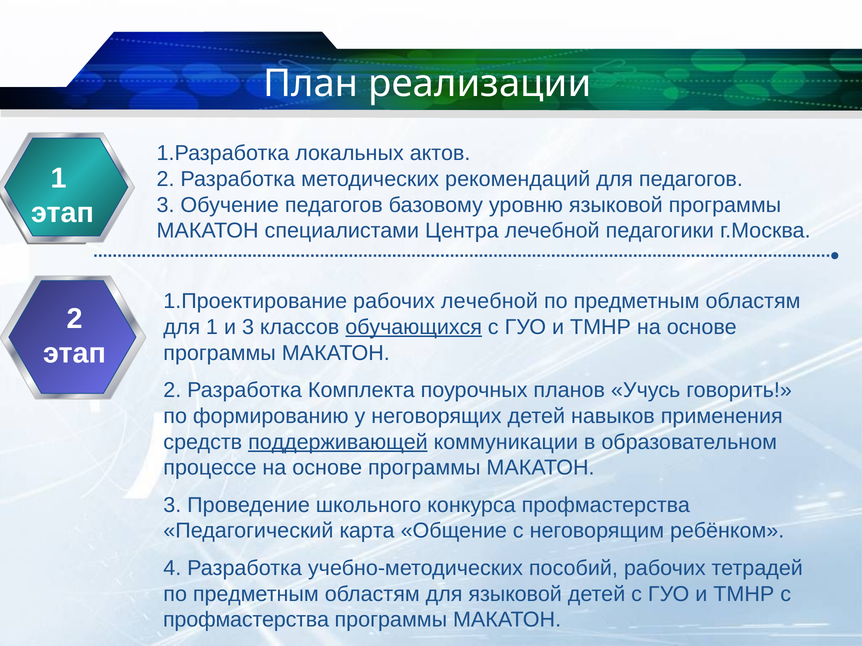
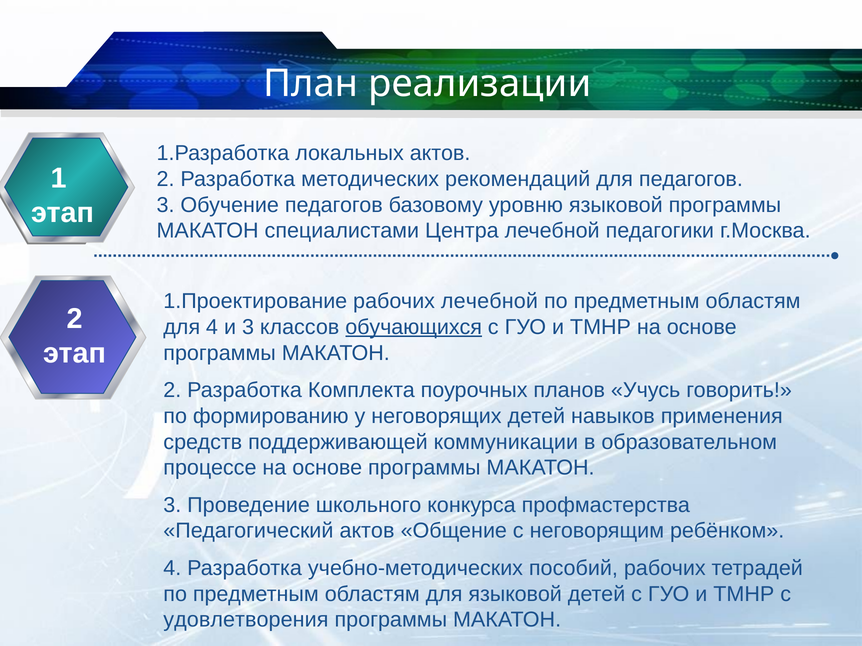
для 1: 1 -> 4
поддерживающей underline: present -> none
Педагогический карта: карта -> актов
профмастерства at (246, 620): профмастерства -> удовлетворения
